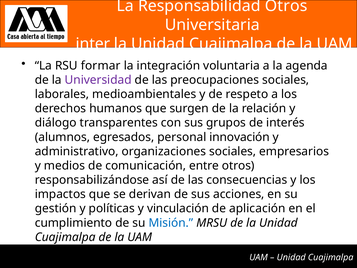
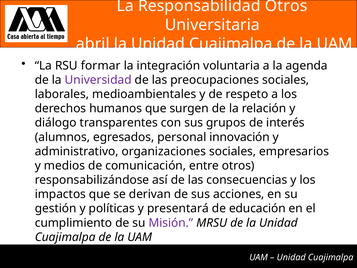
inter: inter -> abril
vinculación: vinculación -> presentará
aplicación: aplicación -> educación
Misión colour: blue -> purple
